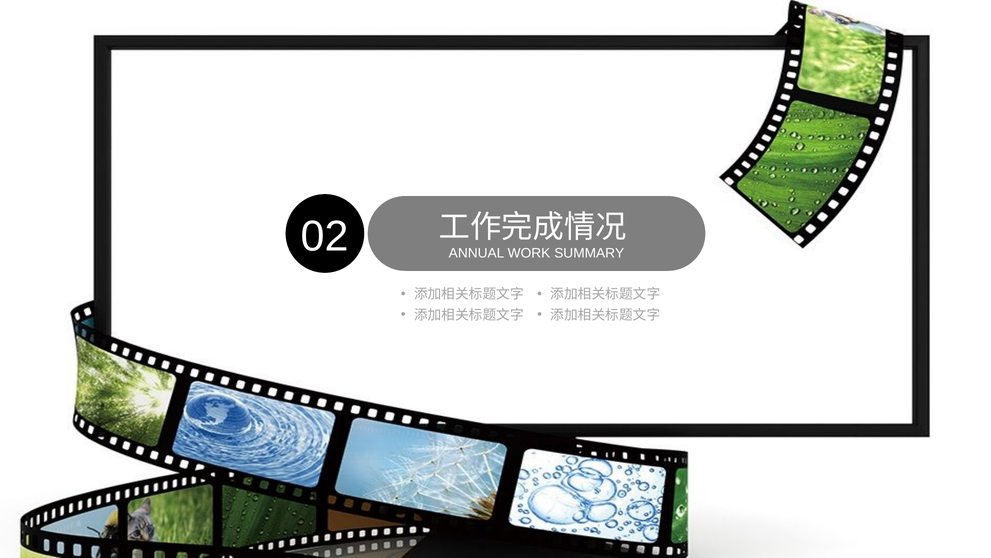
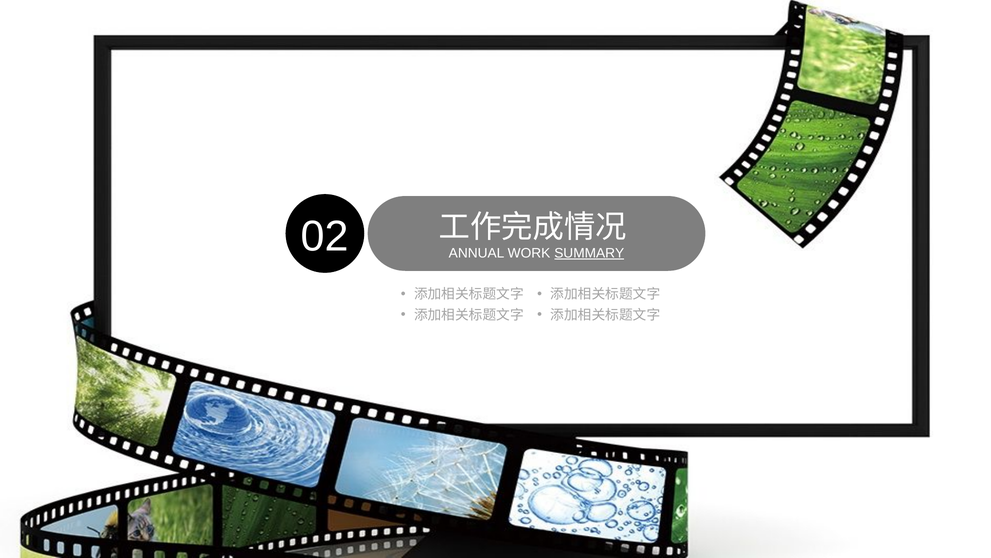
SUMMARY underline: none -> present
